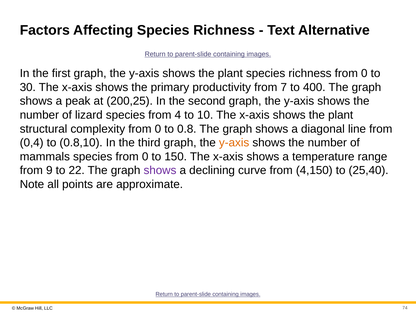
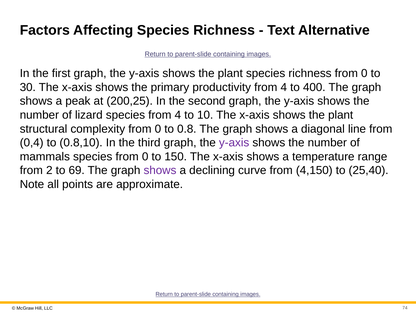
productivity from 7: 7 -> 4
y-axis at (234, 143) colour: orange -> purple
9: 9 -> 2
22: 22 -> 69
